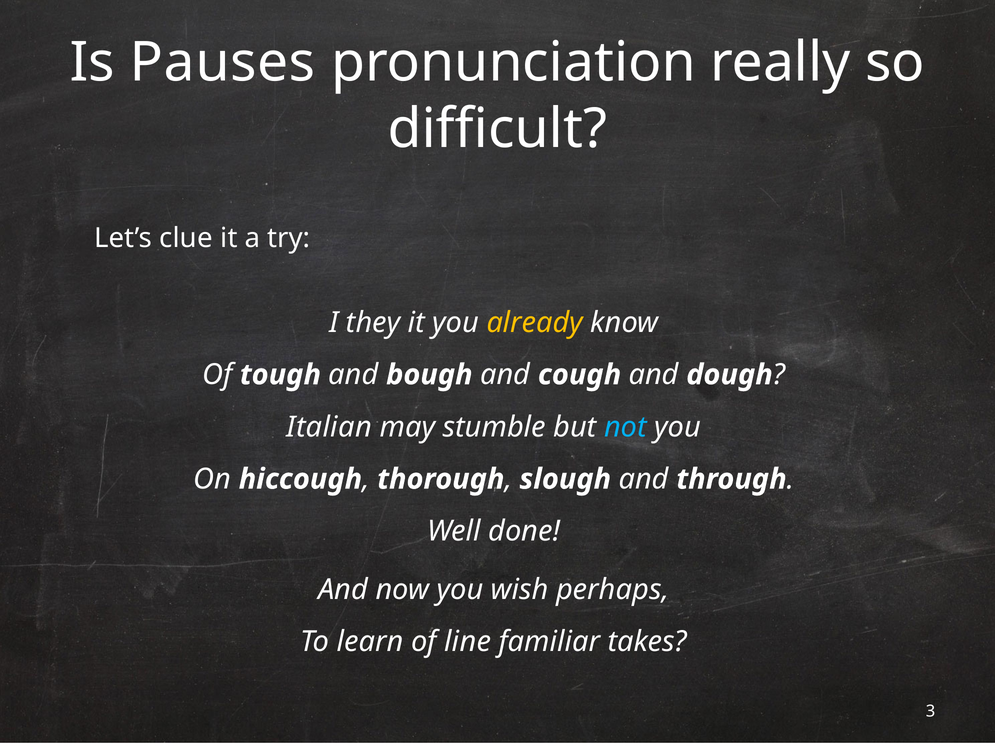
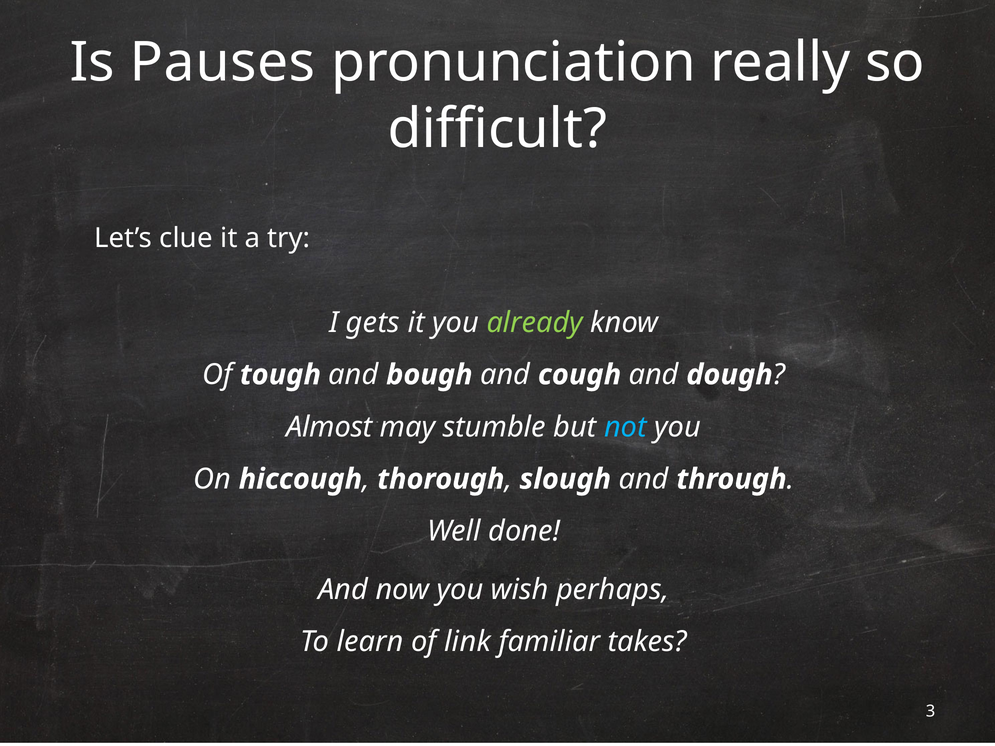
they: they -> gets
already colour: yellow -> light green
Italian: Italian -> Almost
line: line -> link
